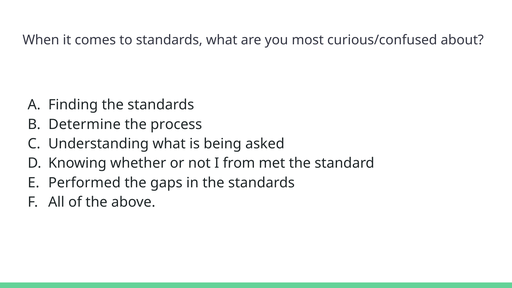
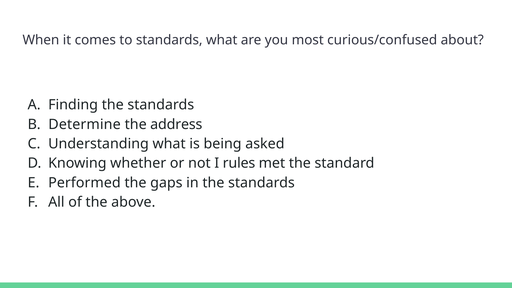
process: process -> address
from: from -> rules
